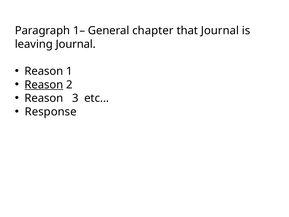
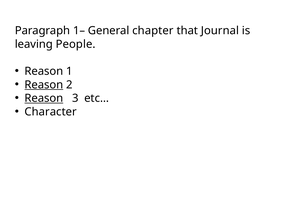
leaving Journal: Journal -> People
Reason at (44, 98) underline: none -> present
Response: Response -> Character
